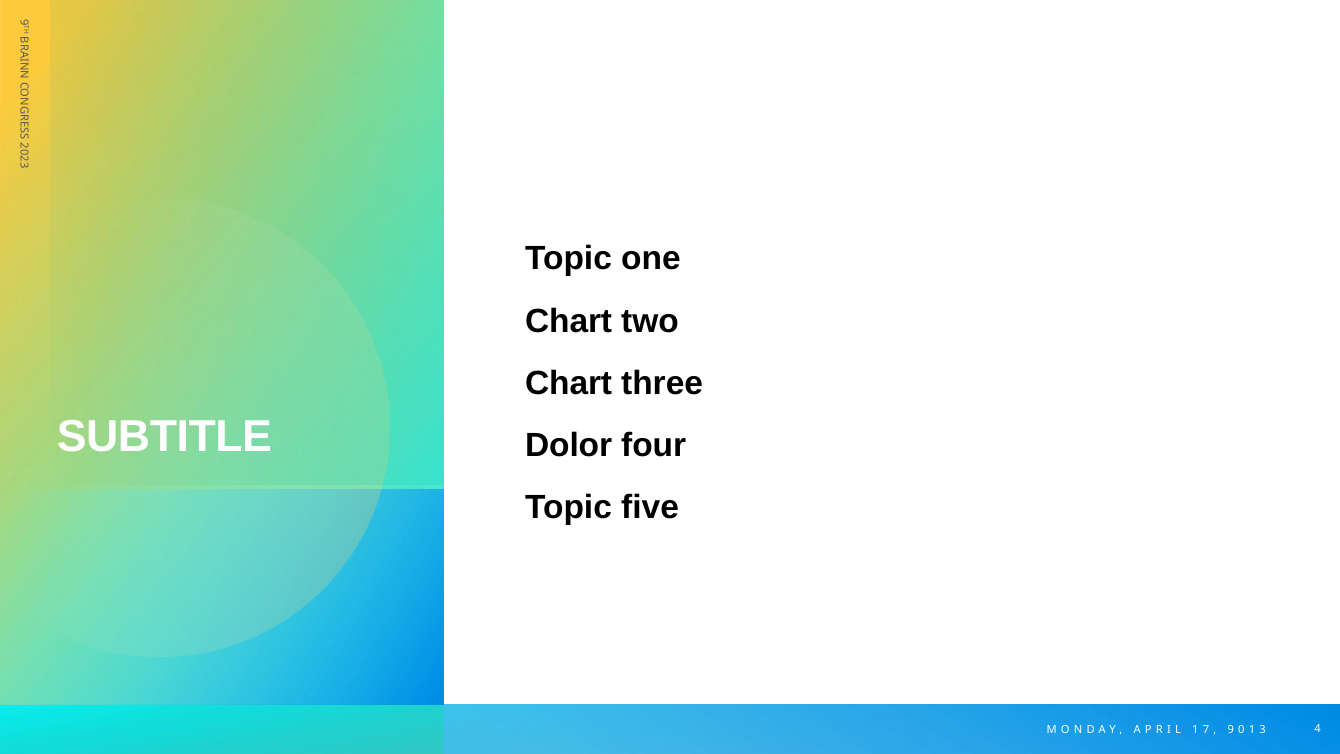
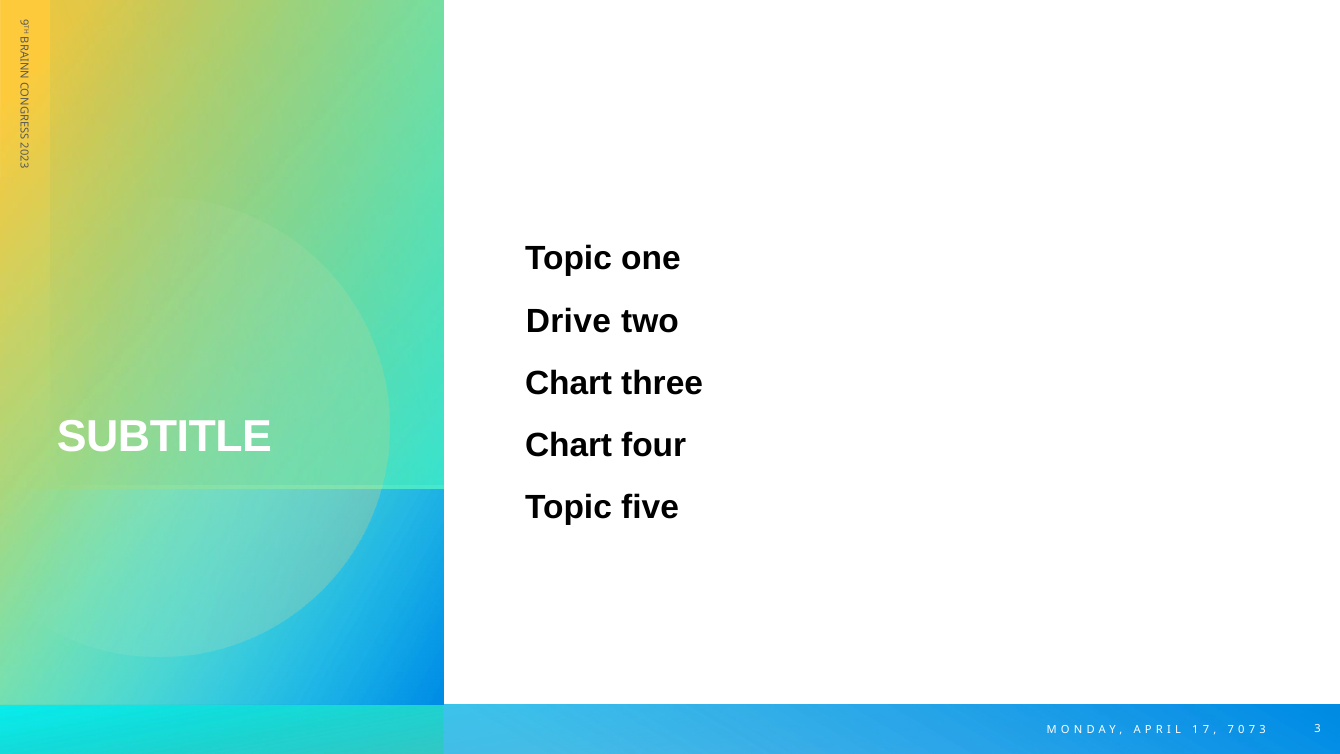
Chart at (569, 321): Chart -> Drive
Dolor at (569, 445): Dolor -> Chart
9 at (1231, 730): 9 -> 7
1 at (1252, 730): 1 -> 7
4 at (1318, 729): 4 -> 3
